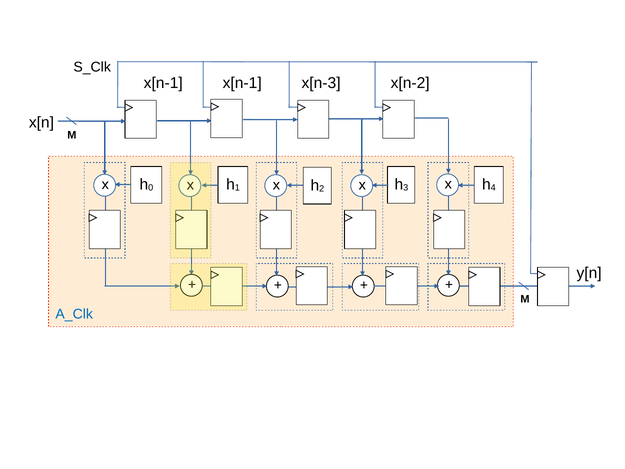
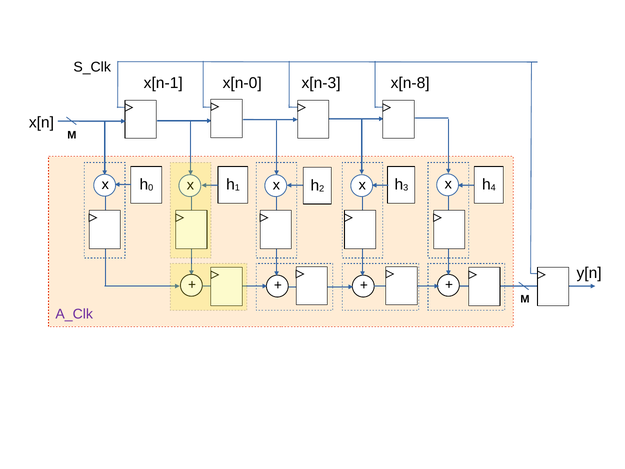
x[n-1 x[n-1: x[n-1 -> x[n-0
x[n-2: x[n-2 -> x[n-8
A_Clk colour: blue -> purple
